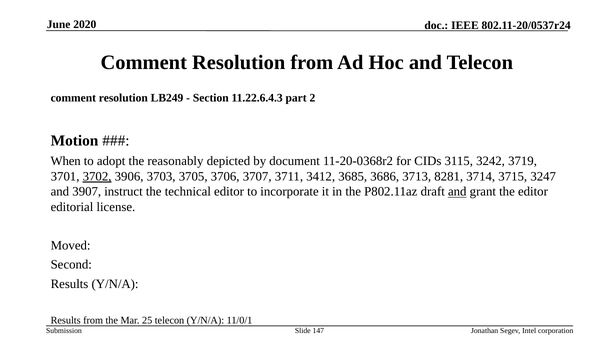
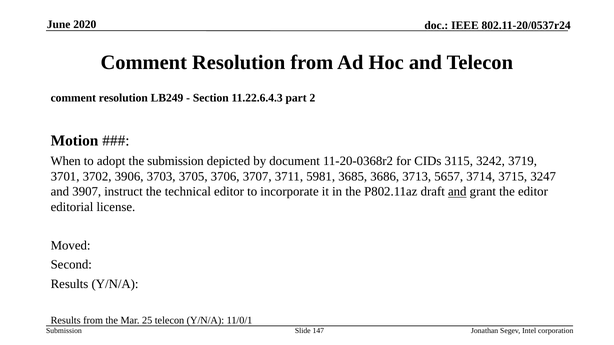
the reasonably: reasonably -> submission
3702 underline: present -> none
3412: 3412 -> 5981
8281: 8281 -> 5657
